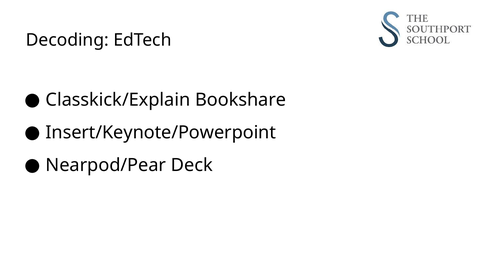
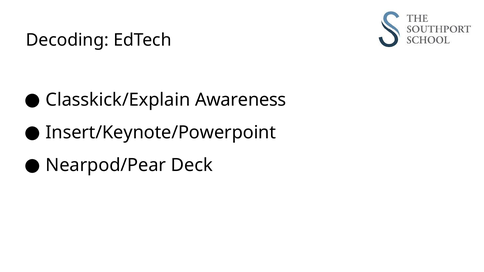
Bookshare: Bookshare -> Awareness
